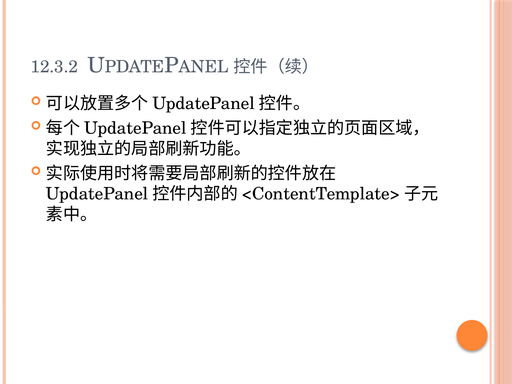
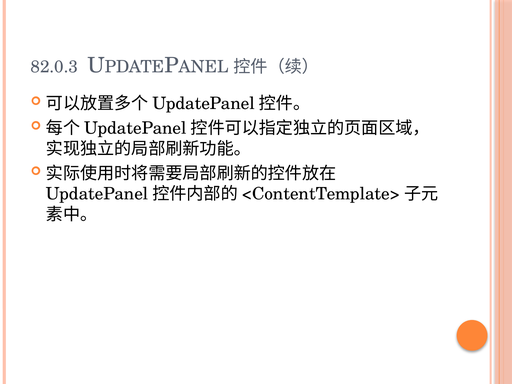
12.3.2: 12.3.2 -> 82.0.3
